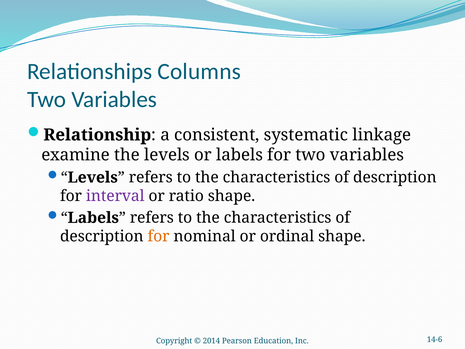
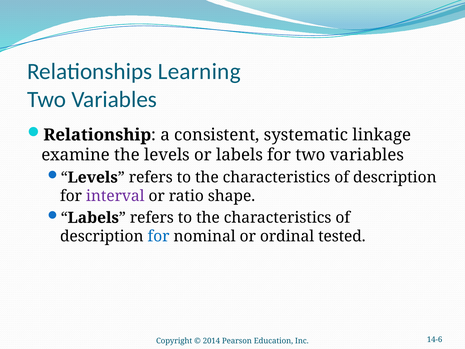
Columns: Columns -> Learning
for at (159, 236) colour: orange -> blue
ordinal shape: shape -> tested
